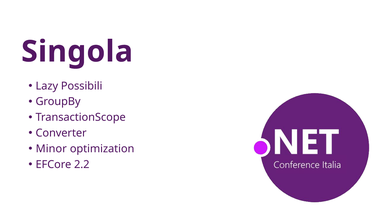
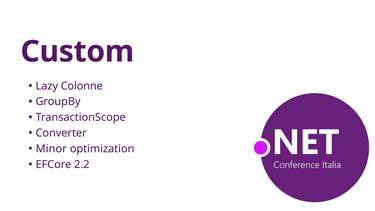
Singola: Singola -> Custom
Possibili: Possibili -> Colonne
